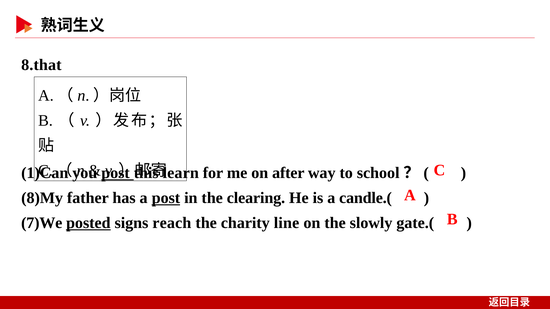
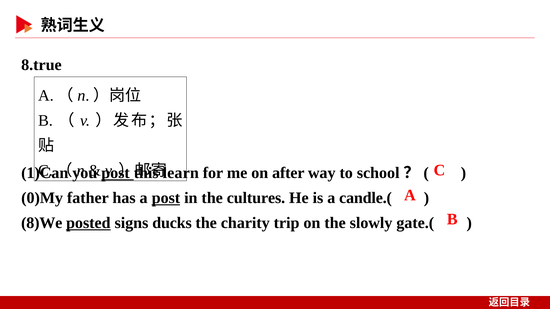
8.that: 8.that -> 8.true
8)My: 8)My -> 0)My
clearing: clearing -> cultures
7)We: 7)We -> 8)We
reach: reach -> ducks
line: line -> trip
